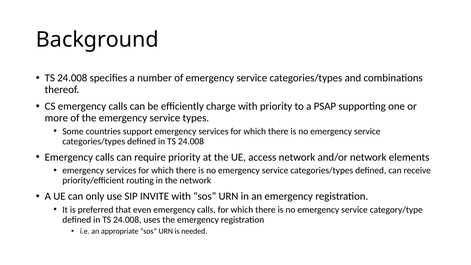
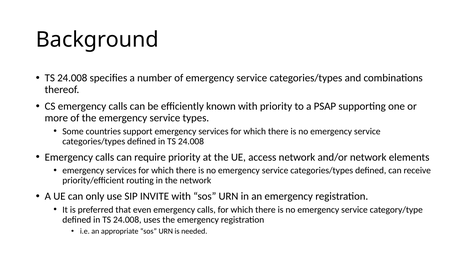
charge: charge -> known
